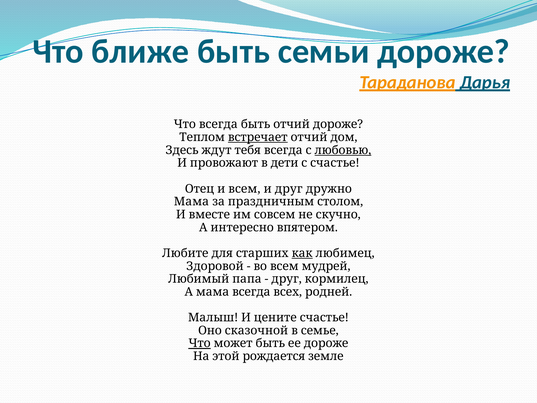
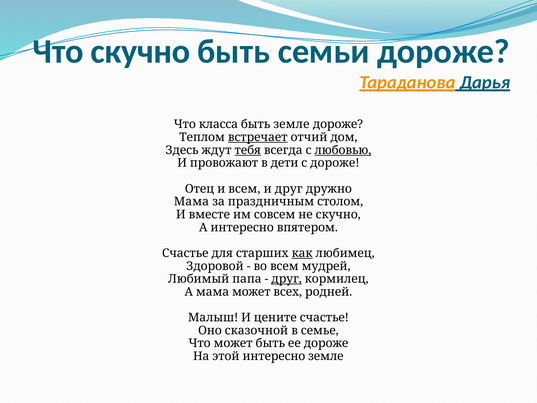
Что ближе: ближе -> скучно
Что всегда: всегда -> класса
быть отчий: отчий -> земле
тебя underline: none -> present
с счастье: счастье -> дороже
Любите at (185, 253): Любите -> Счастье
друг at (287, 279) underline: none -> present
мама всегда: всегда -> может
Что at (200, 343) underline: present -> none
этой рождается: рождается -> интересно
